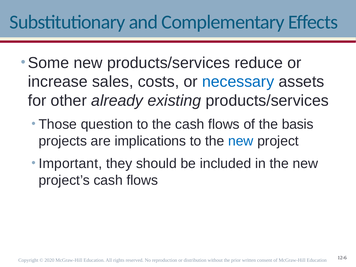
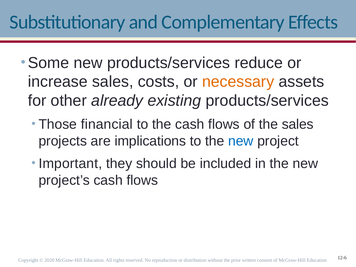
necessary colour: blue -> orange
question: question -> financial
the basis: basis -> sales
